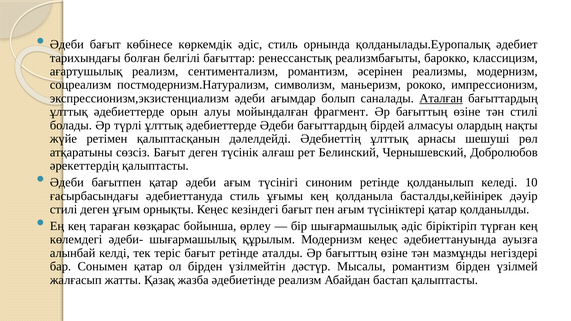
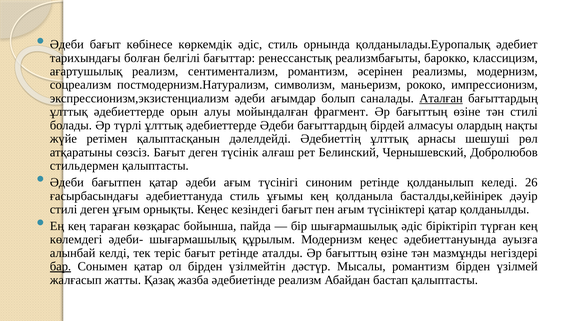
әрекеттердің: әрекеттердің -> стильдермен
10: 10 -> 26
өрлеу: өрлеу -> пайда
бар underline: none -> present
